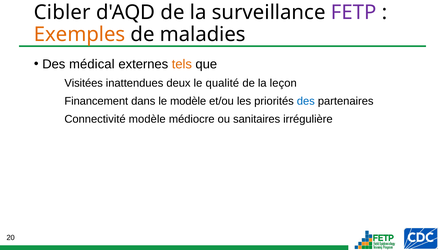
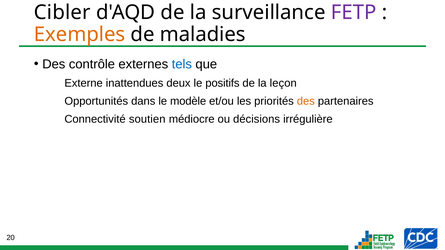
médical: médical -> contrôle
tels colour: orange -> blue
Visitées: Visitées -> Externe
qualité: qualité -> positifs
Financement: Financement -> Opportunités
des at (306, 101) colour: blue -> orange
Connectivité modèle: modèle -> soutien
sanitaires: sanitaires -> décisions
